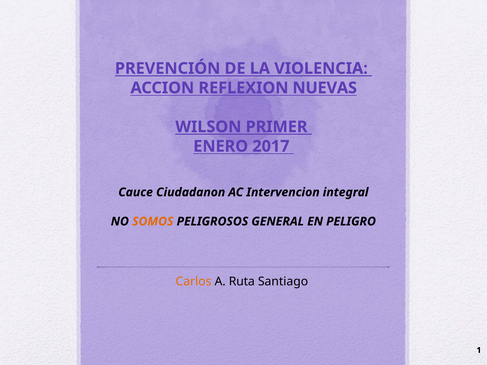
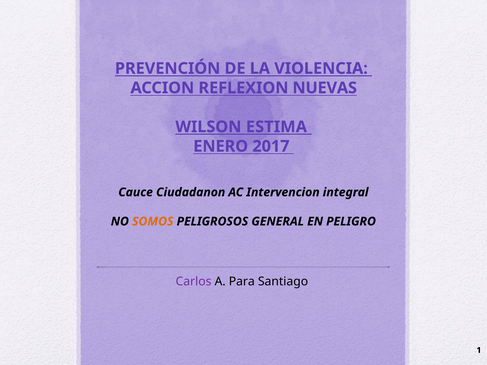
PRIMER: PRIMER -> ESTIMA
Carlos colour: orange -> purple
Ruta: Ruta -> Para
